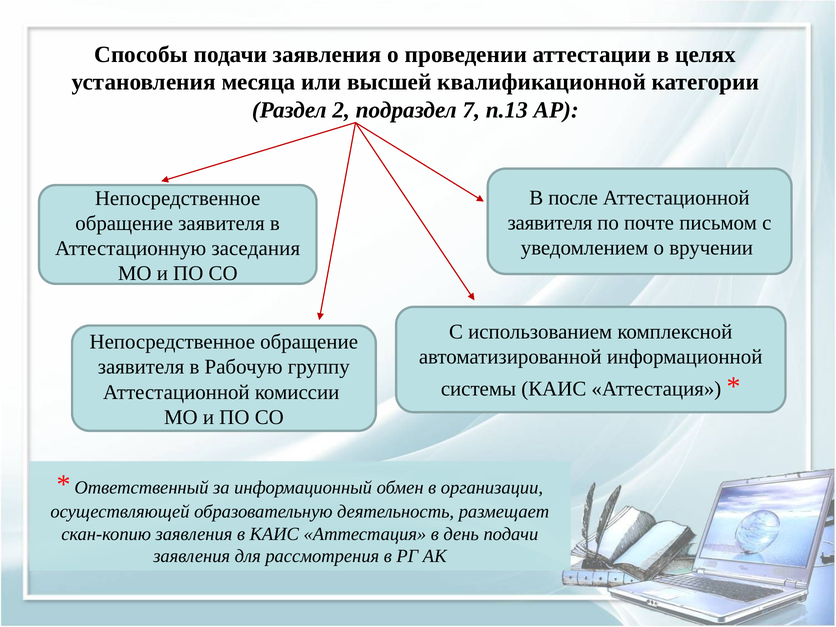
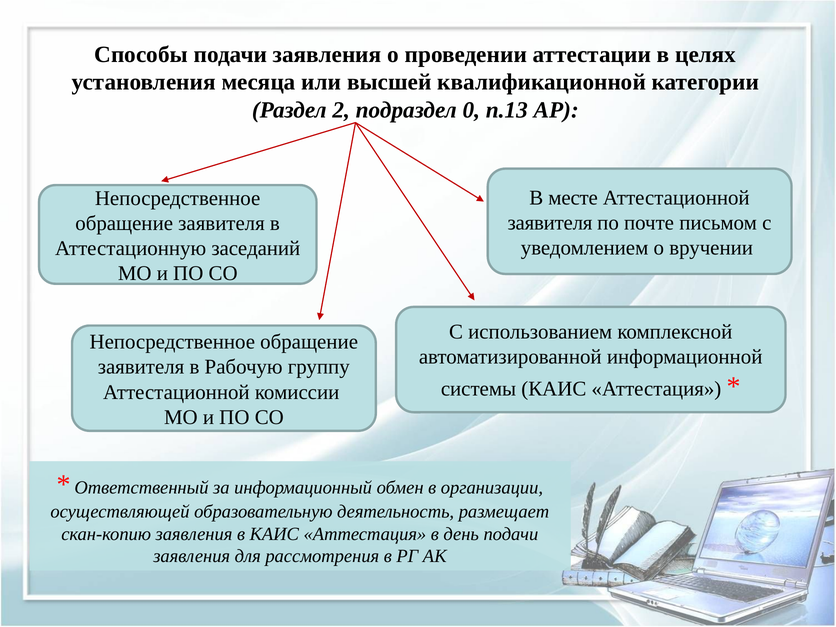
7: 7 -> 0
после: после -> месте
заседания: заседания -> заседаний
